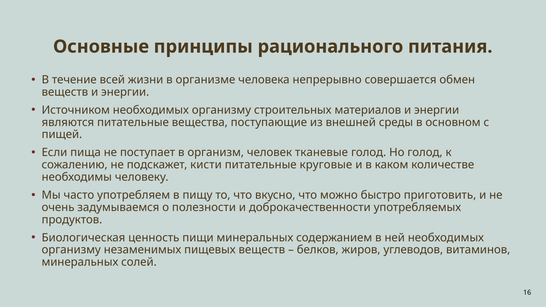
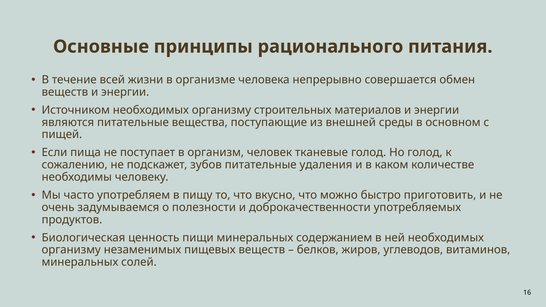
кисти: кисти -> зубов
круговые: круговые -> удаления
